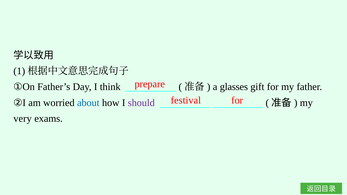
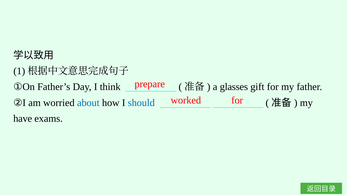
festival: festival -> worked
should colour: purple -> blue
very: very -> have
